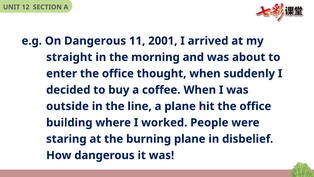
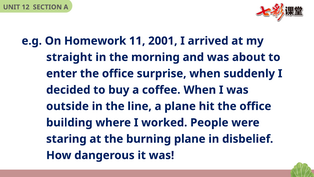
On Dangerous: Dangerous -> Homework
thought: thought -> surprise
